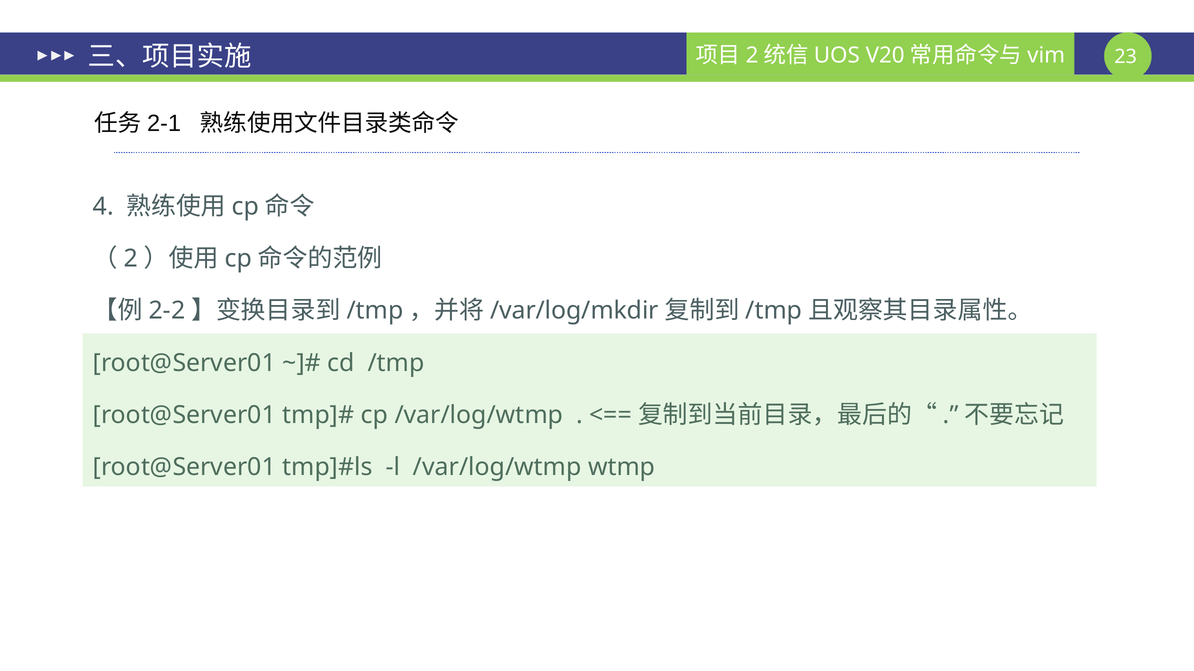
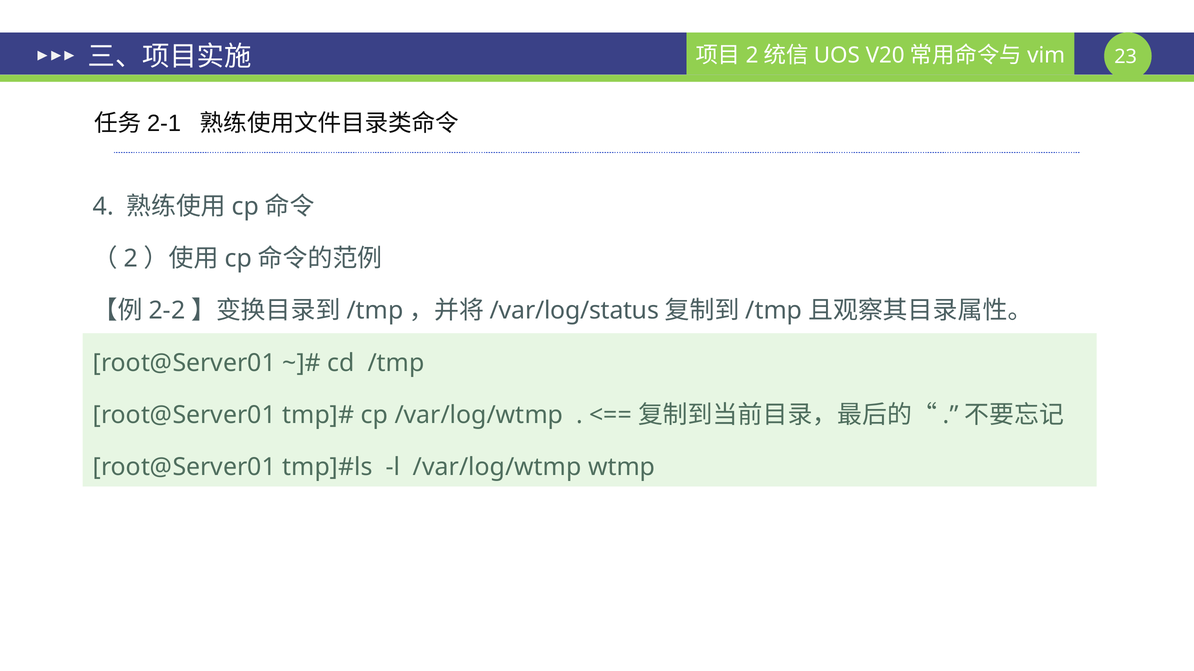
/var/log/mkdir: /var/log/mkdir -> /var/log/status
